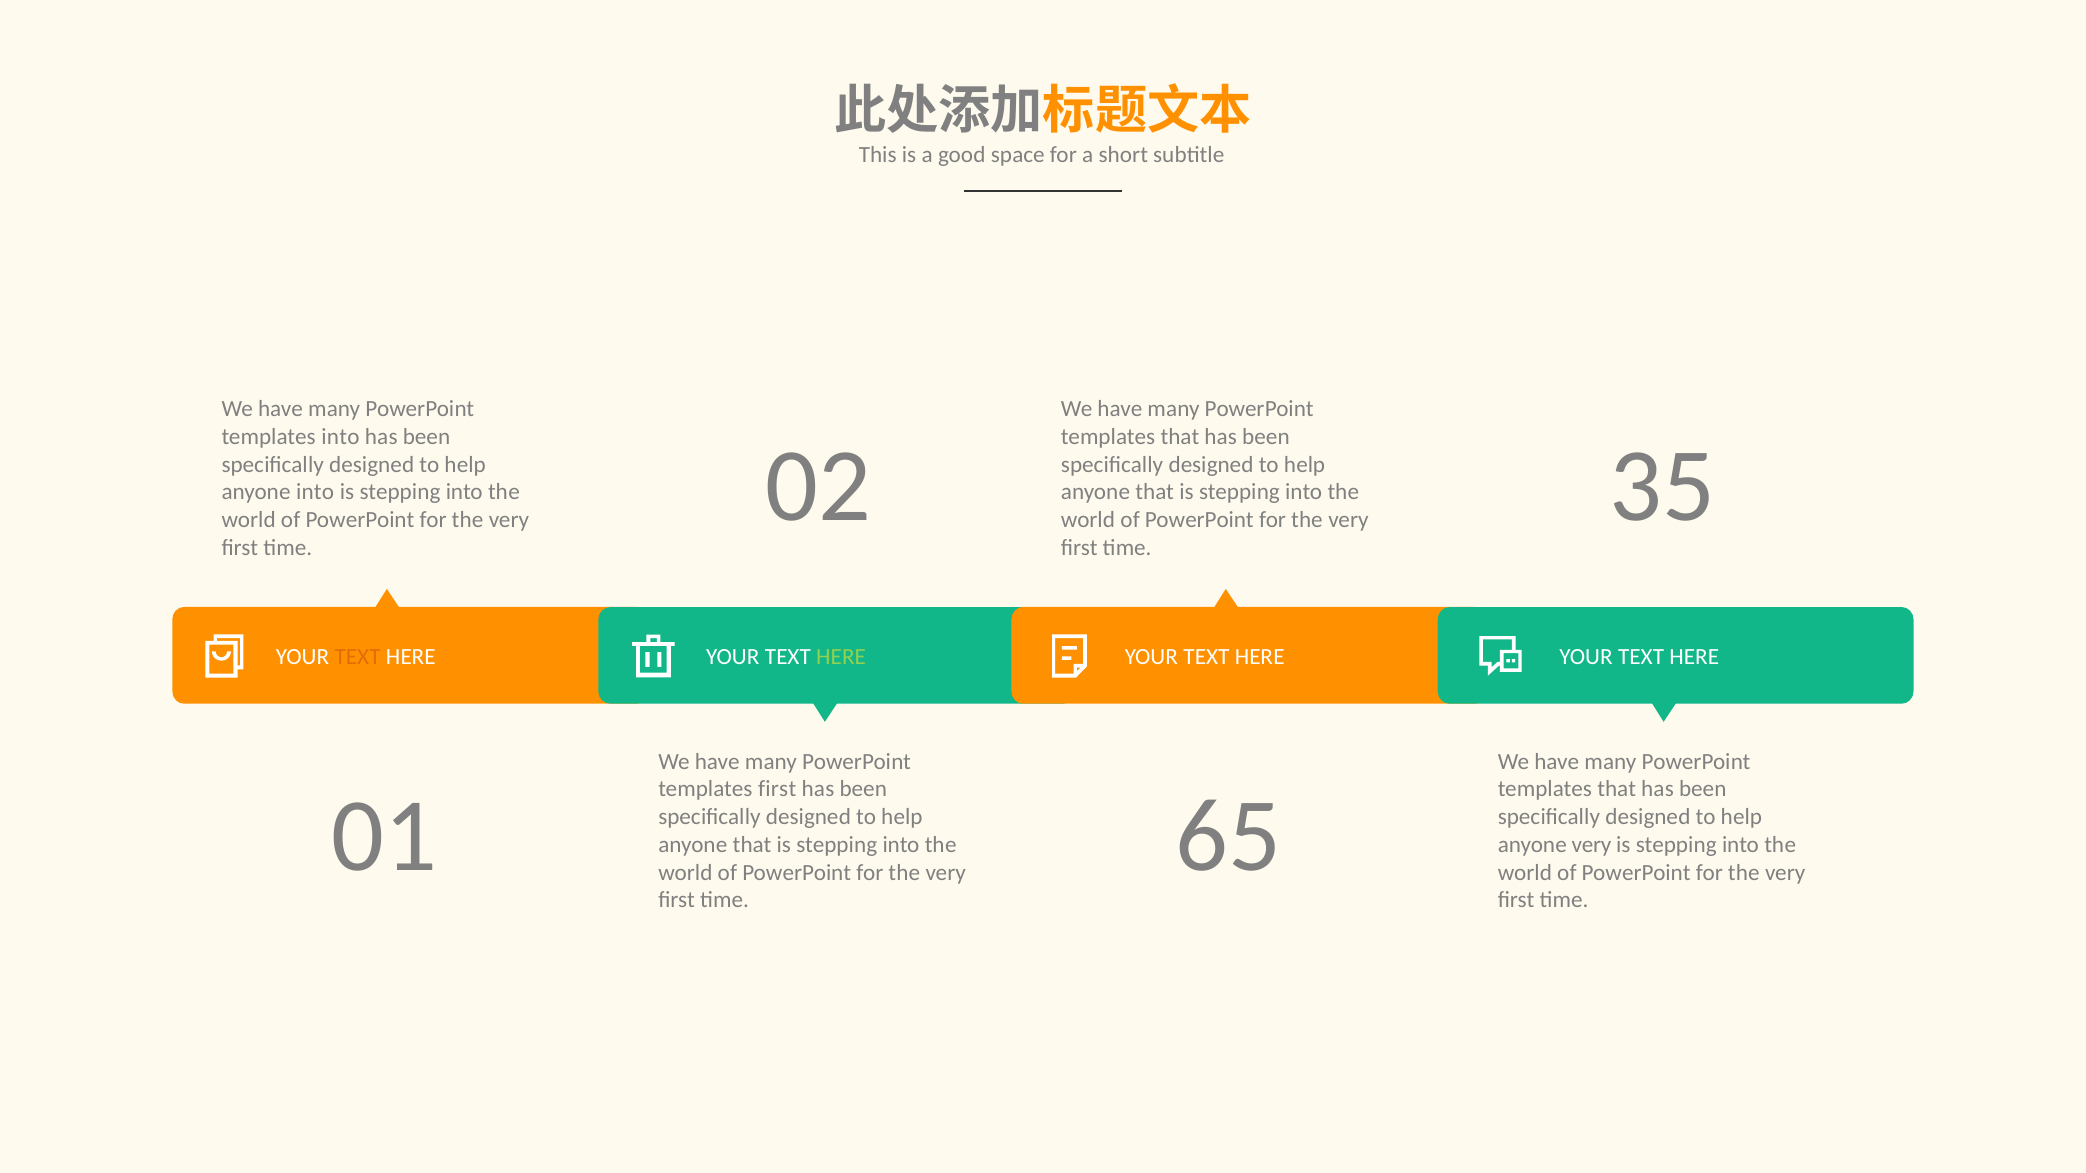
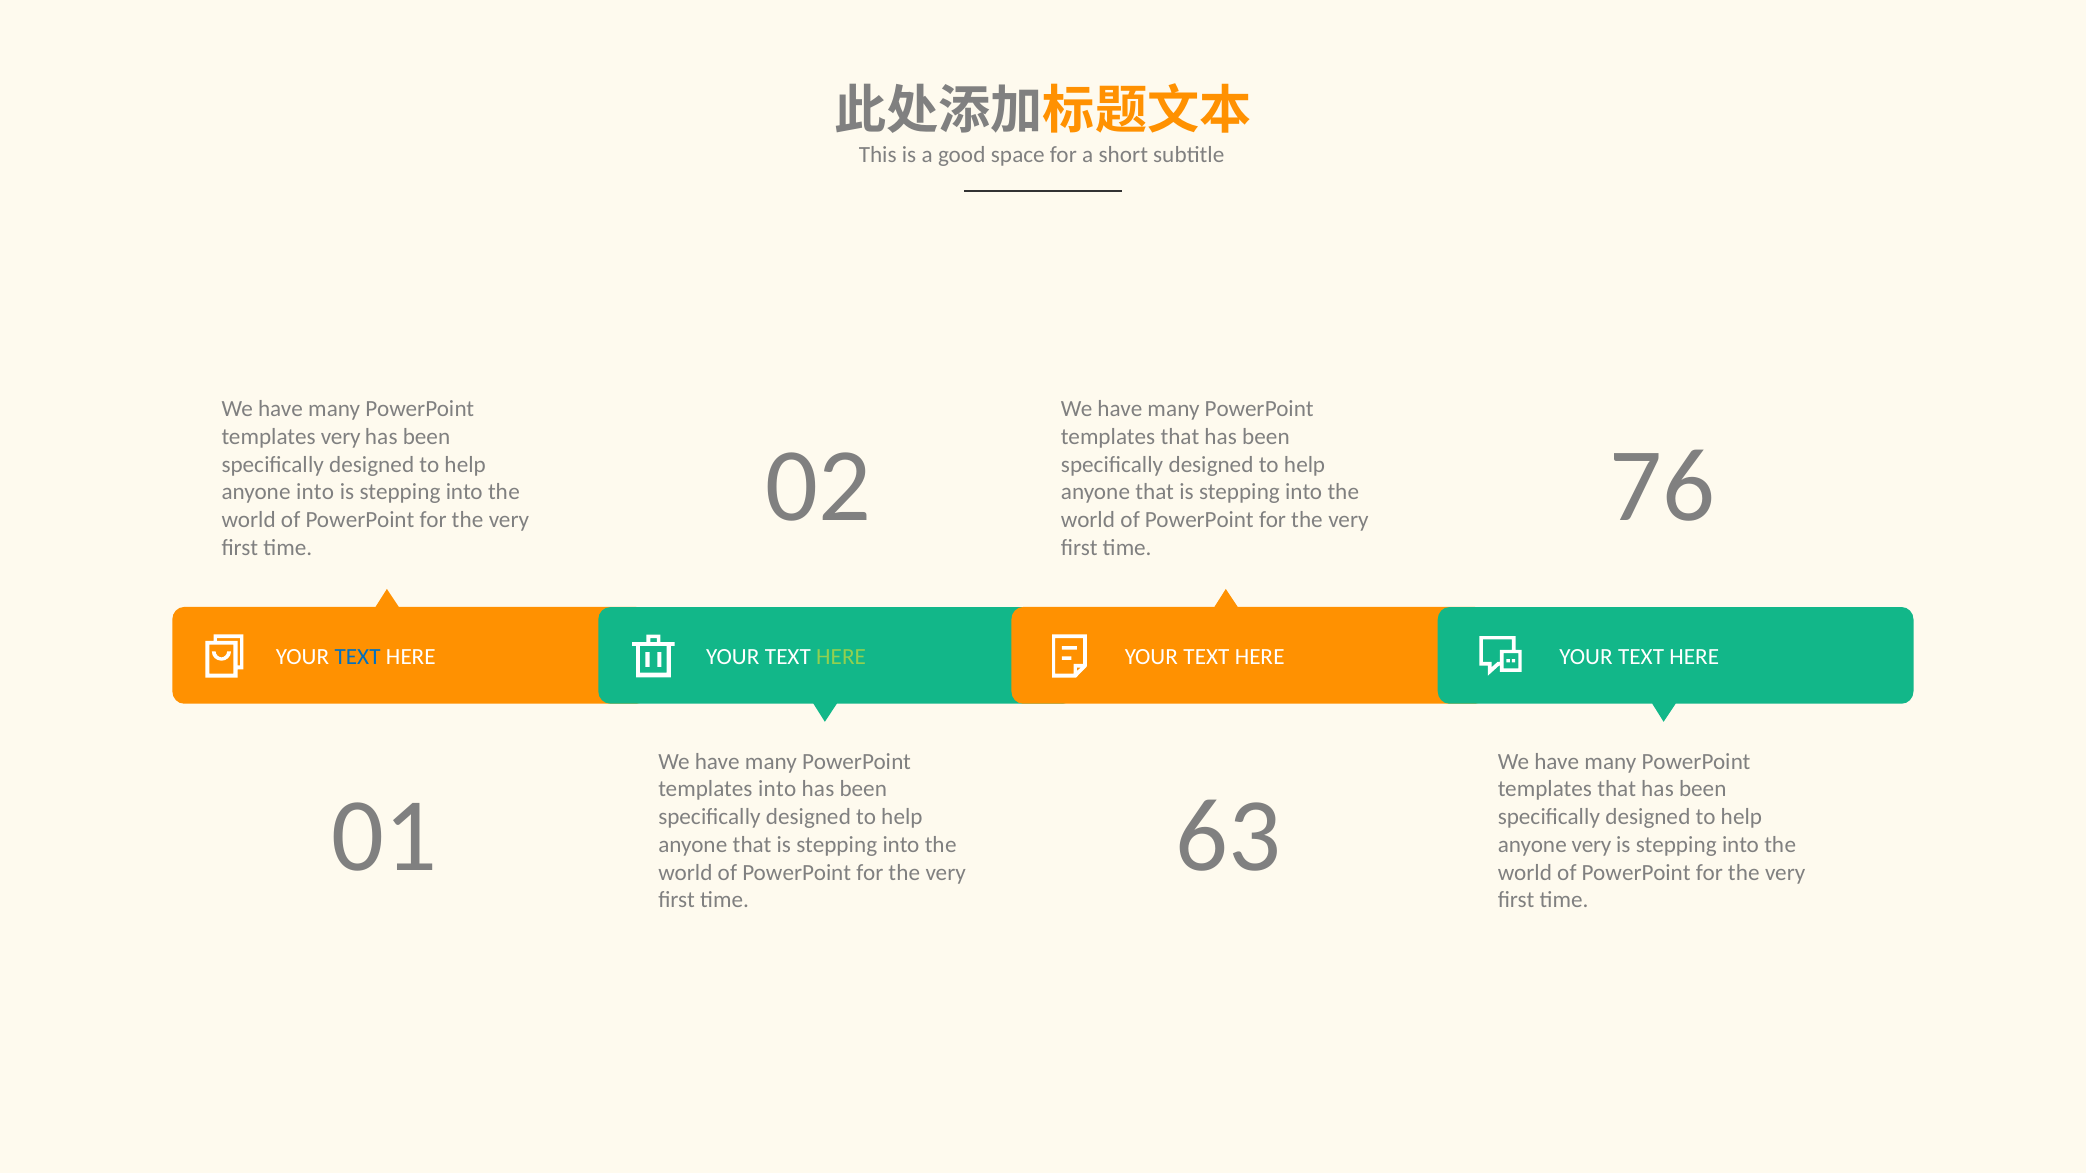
templates into: into -> very
35: 35 -> 76
TEXT at (358, 657) colour: orange -> blue
templates first: first -> into
65: 65 -> 63
